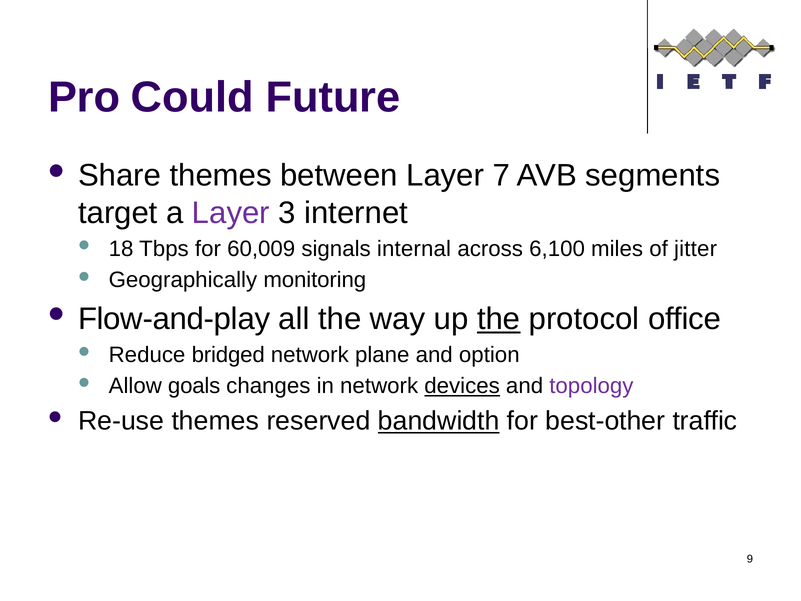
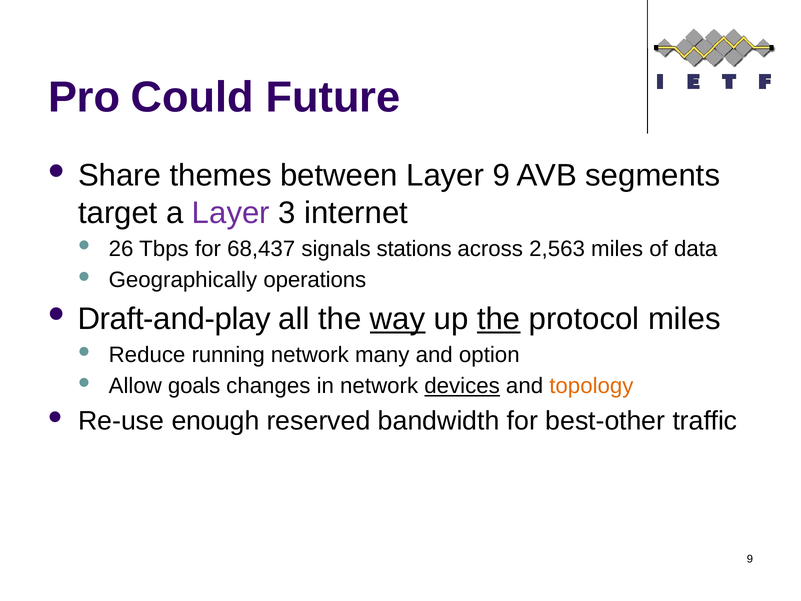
Layer 7: 7 -> 9
18: 18 -> 26
60,009: 60,009 -> 68,437
internal: internal -> stations
6,100: 6,100 -> 2,563
jitter: jitter -> data
monitoring: monitoring -> operations
Flow-and-play: Flow-and-play -> Draft-and-play
way underline: none -> present
protocol office: office -> miles
bridged: bridged -> running
plane: plane -> many
topology colour: purple -> orange
Re-use themes: themes -> enough
bandwidth underline: present -> none
